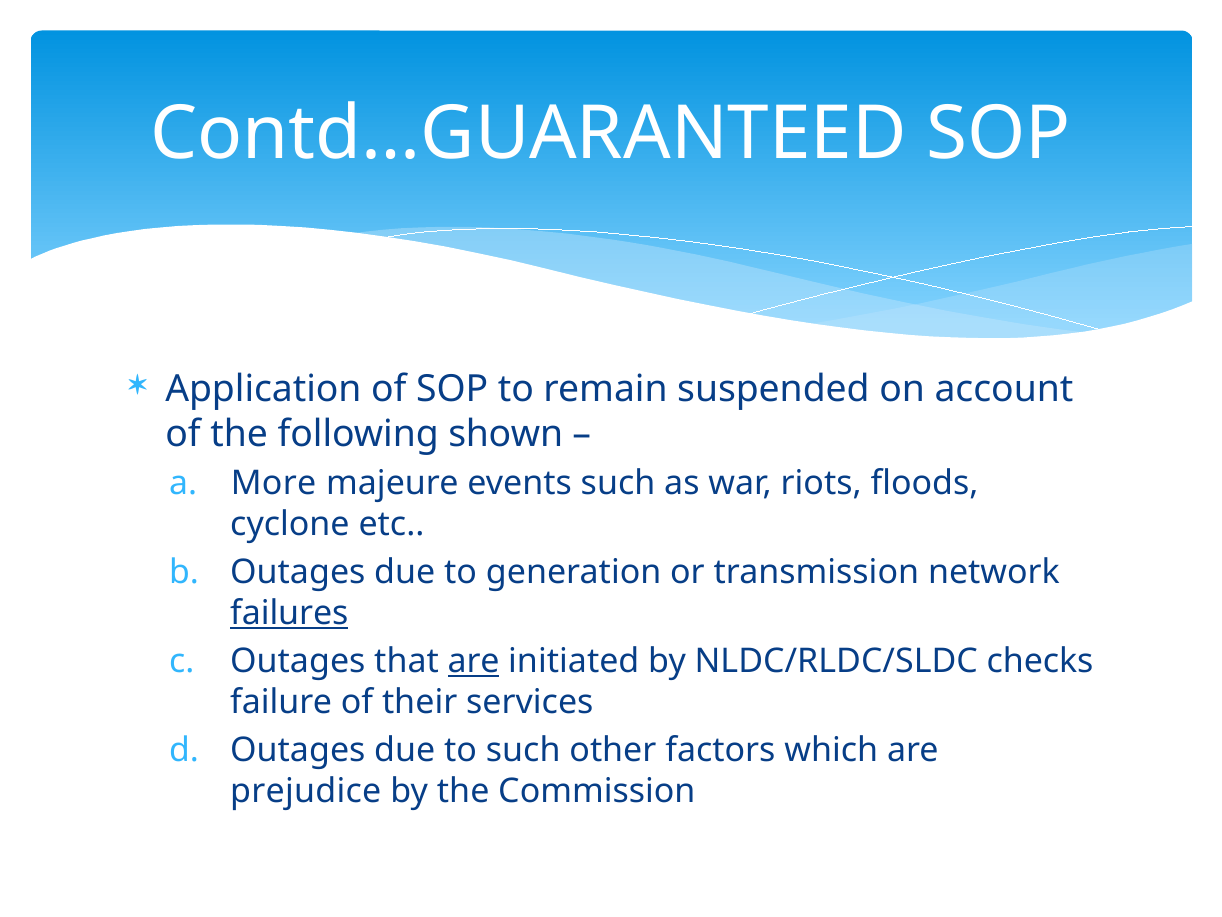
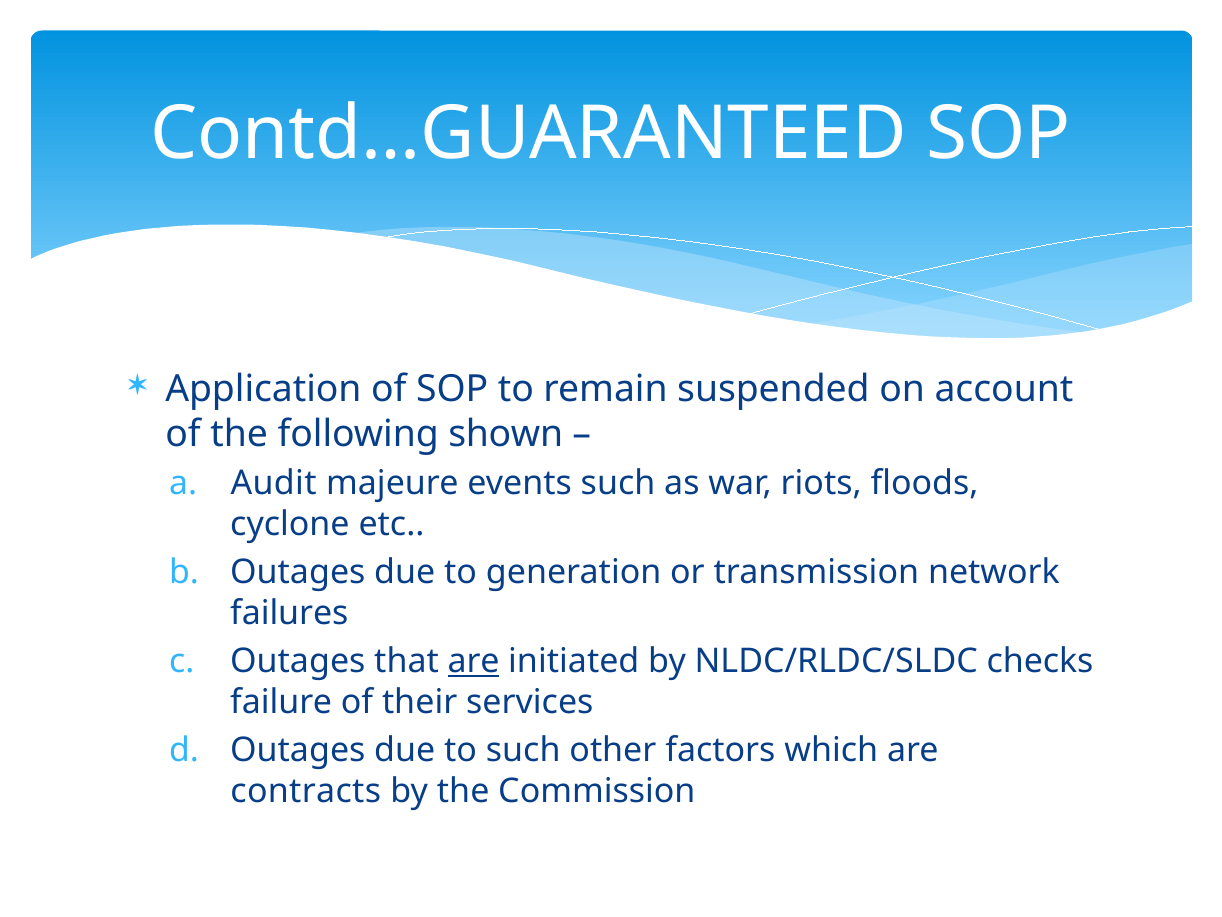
More: More -> Audit
failures underline: present -> none
prejudice: prejudice -> contracts
